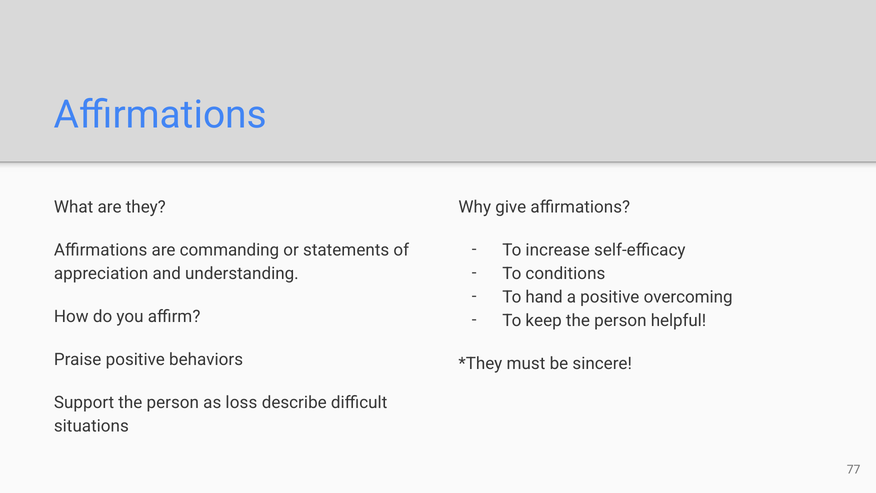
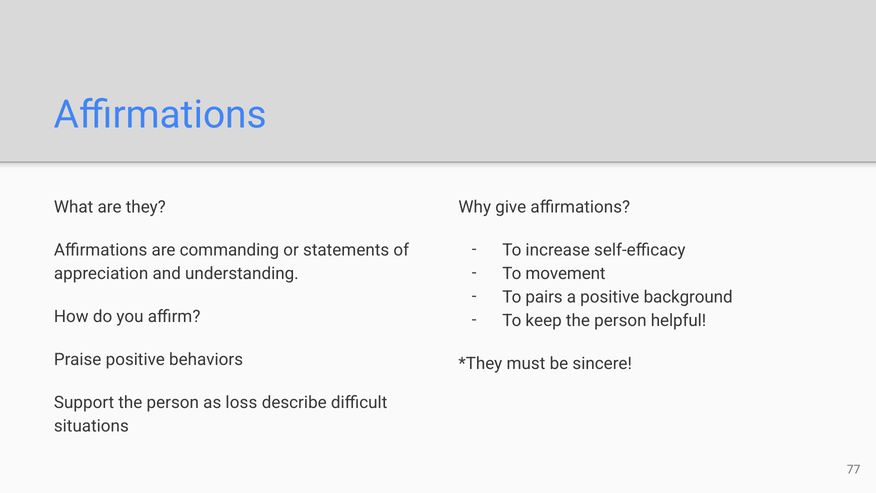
conditions: conditions -> movement
hand: hand -> pairs
overcoming: overcoming -> background
